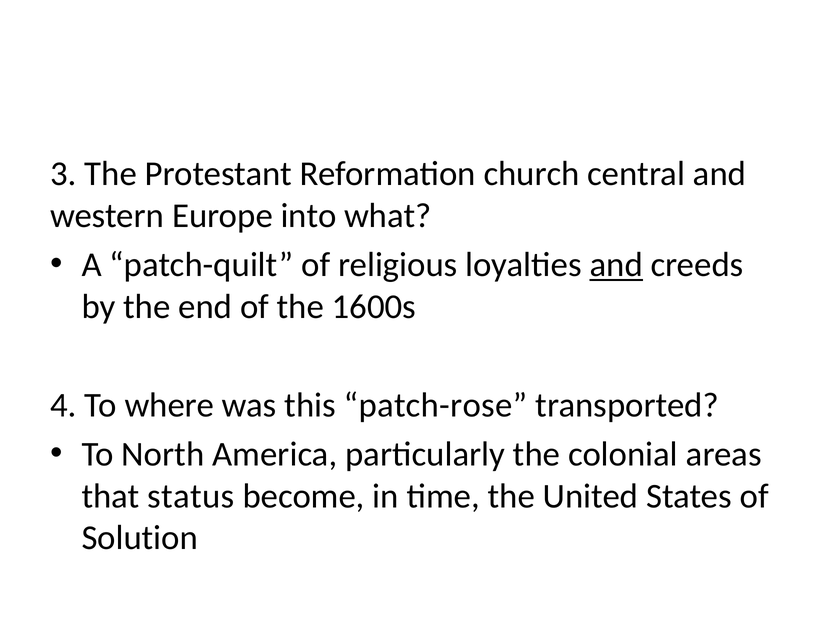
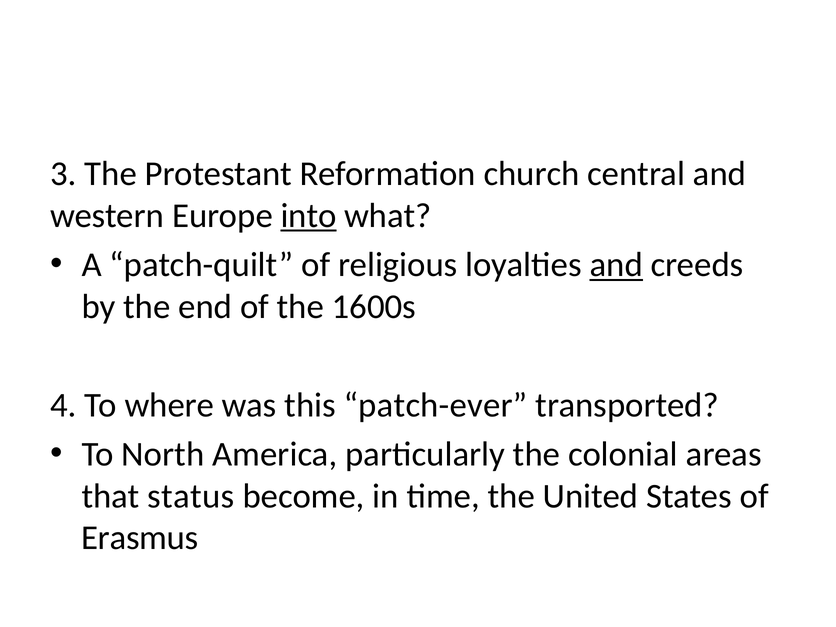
into underline: none -> present
patch-rose: patch-rose -> patch-ever
Solution: Solution -> Erasmus
